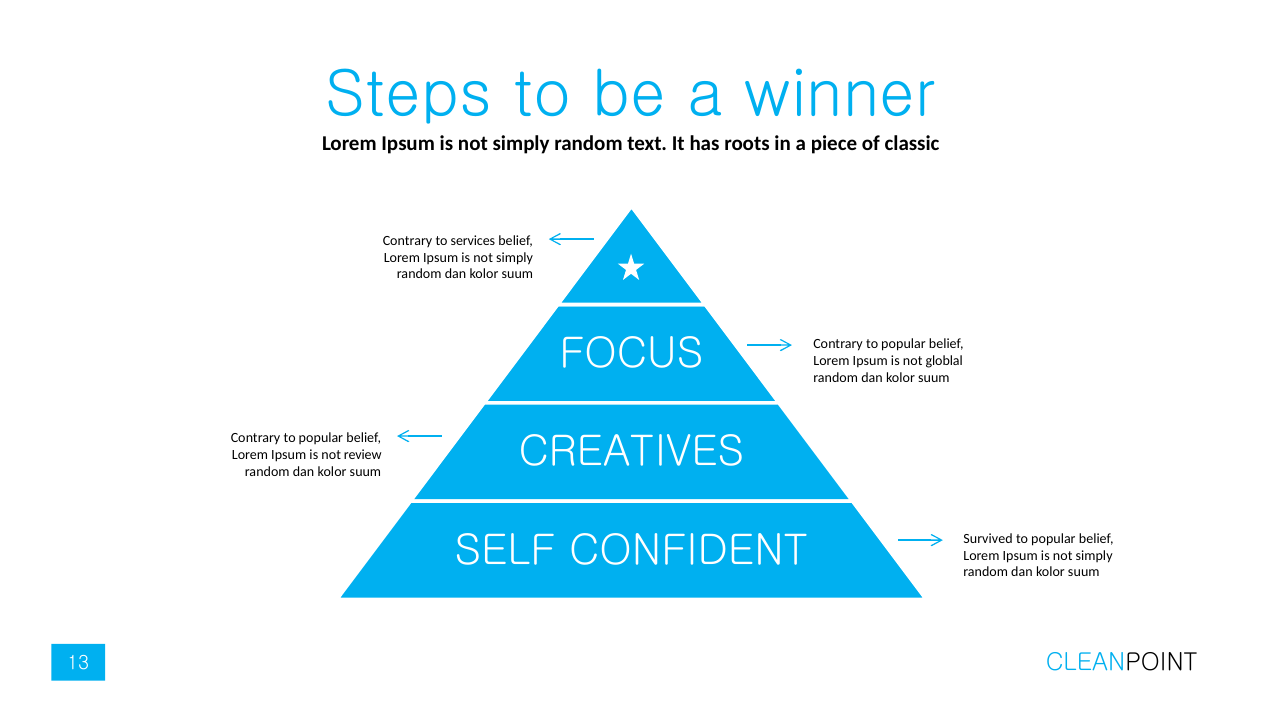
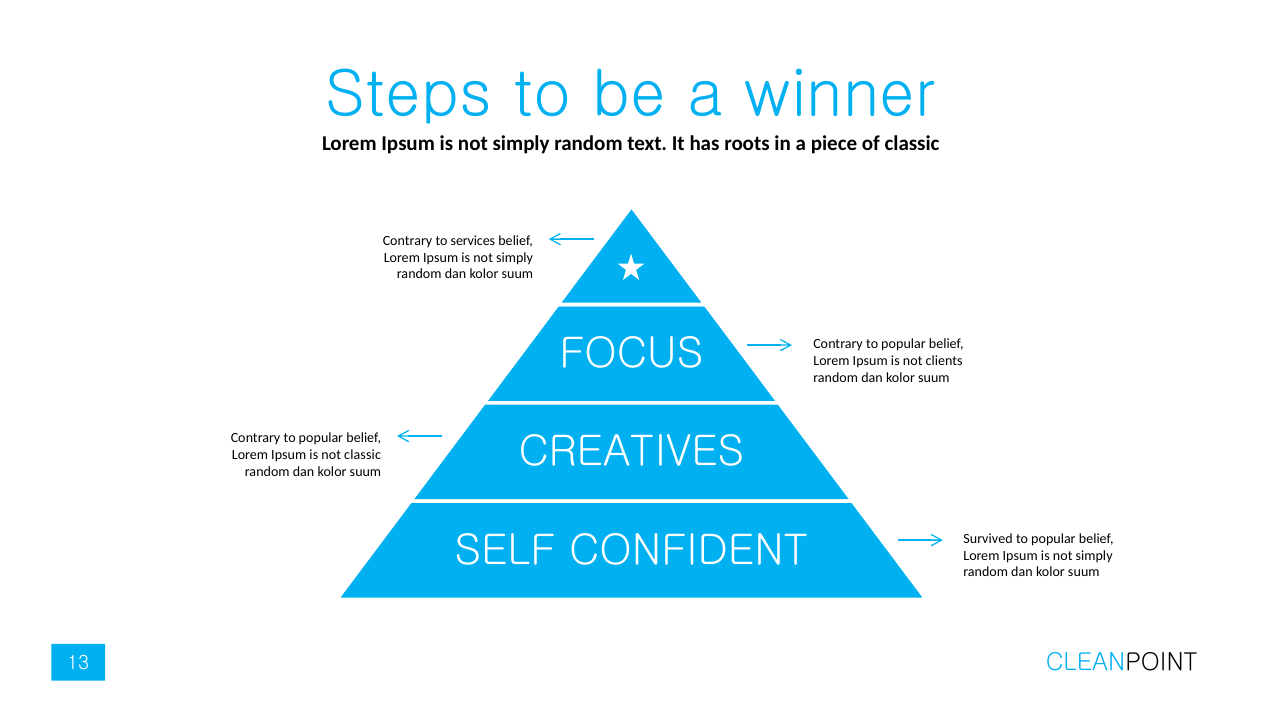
globlal: globlal -> clients
not review: review -> classic
